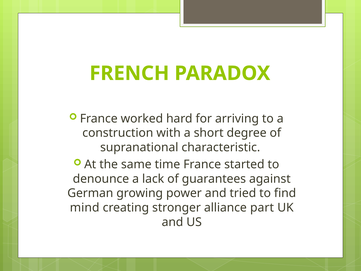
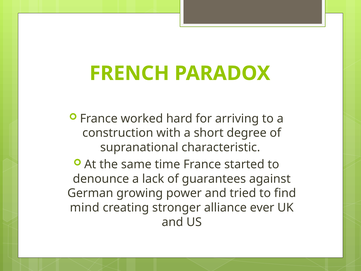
part: part -> ever
